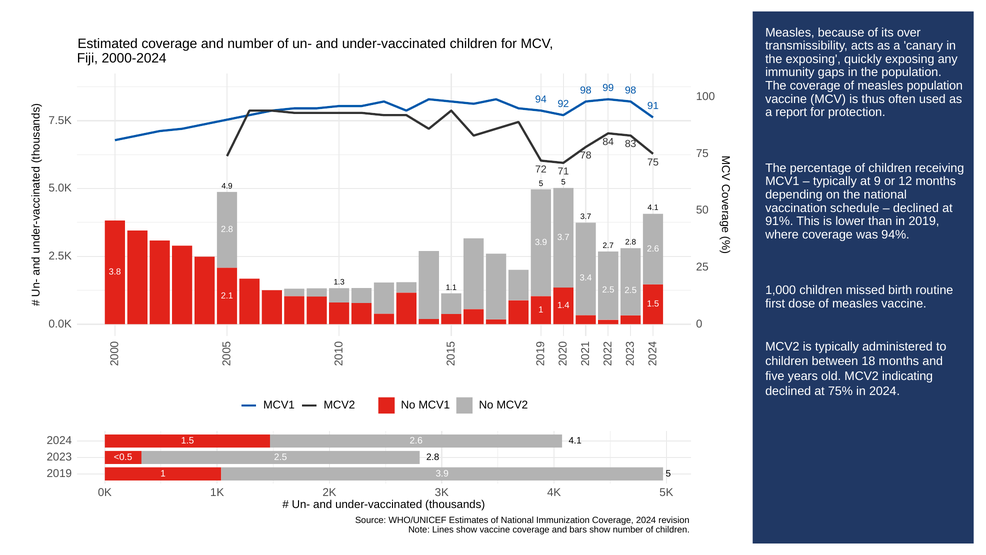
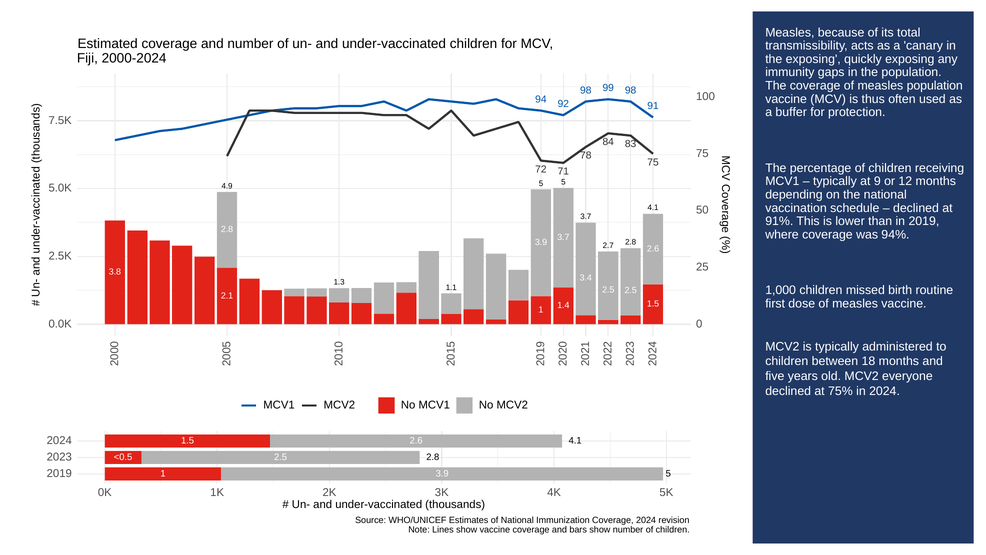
over: over -> total
report: report -> buffer
indicating: indicating -> everyone
